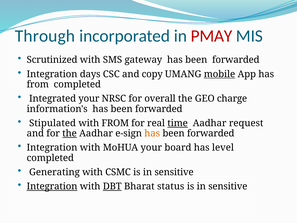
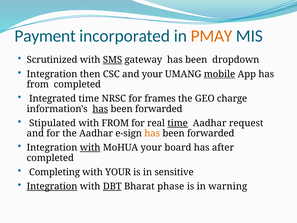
Through: Through -> Payment
PMAY colour: red -> orange
SMS underline: none -> present
gateway has been forwarded: forwarded -> dropdown
days: days -> then
and copy: copy -> your
Integrated your: your -> time
overall: overall -> frames
has at (100, 109) underline: none -> present
the at (70, 133) underline: present -> none
with at (90, 147) underline: none -> present
level: level -> after
Generating: Generating -> Completing
with CSMC: CSMC -> YOUR
status: status -> phase
sensitive at (228, 186): sensitive -> warning
